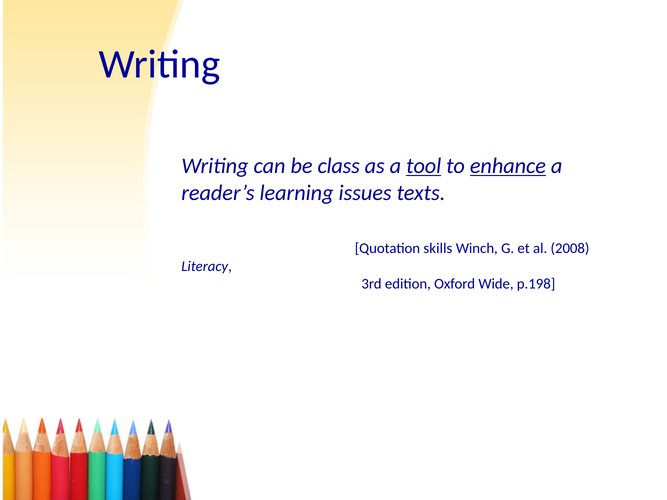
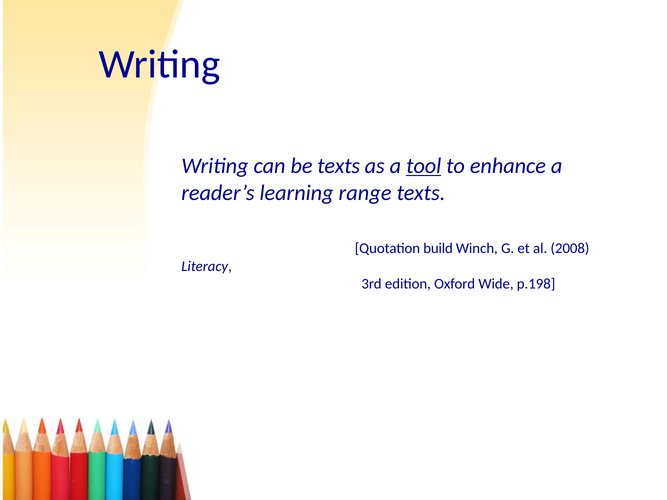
be class: class -> texts
enhance underline: present -> none
issues: issues -> range
skills: skills -> build
